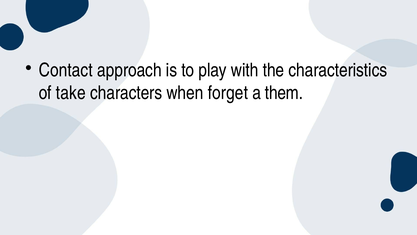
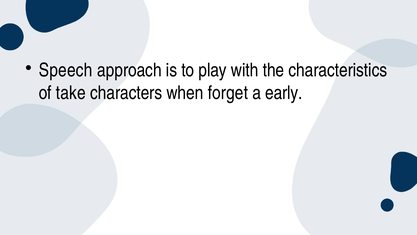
Contact: Contact -> Speech
them: them -> early
